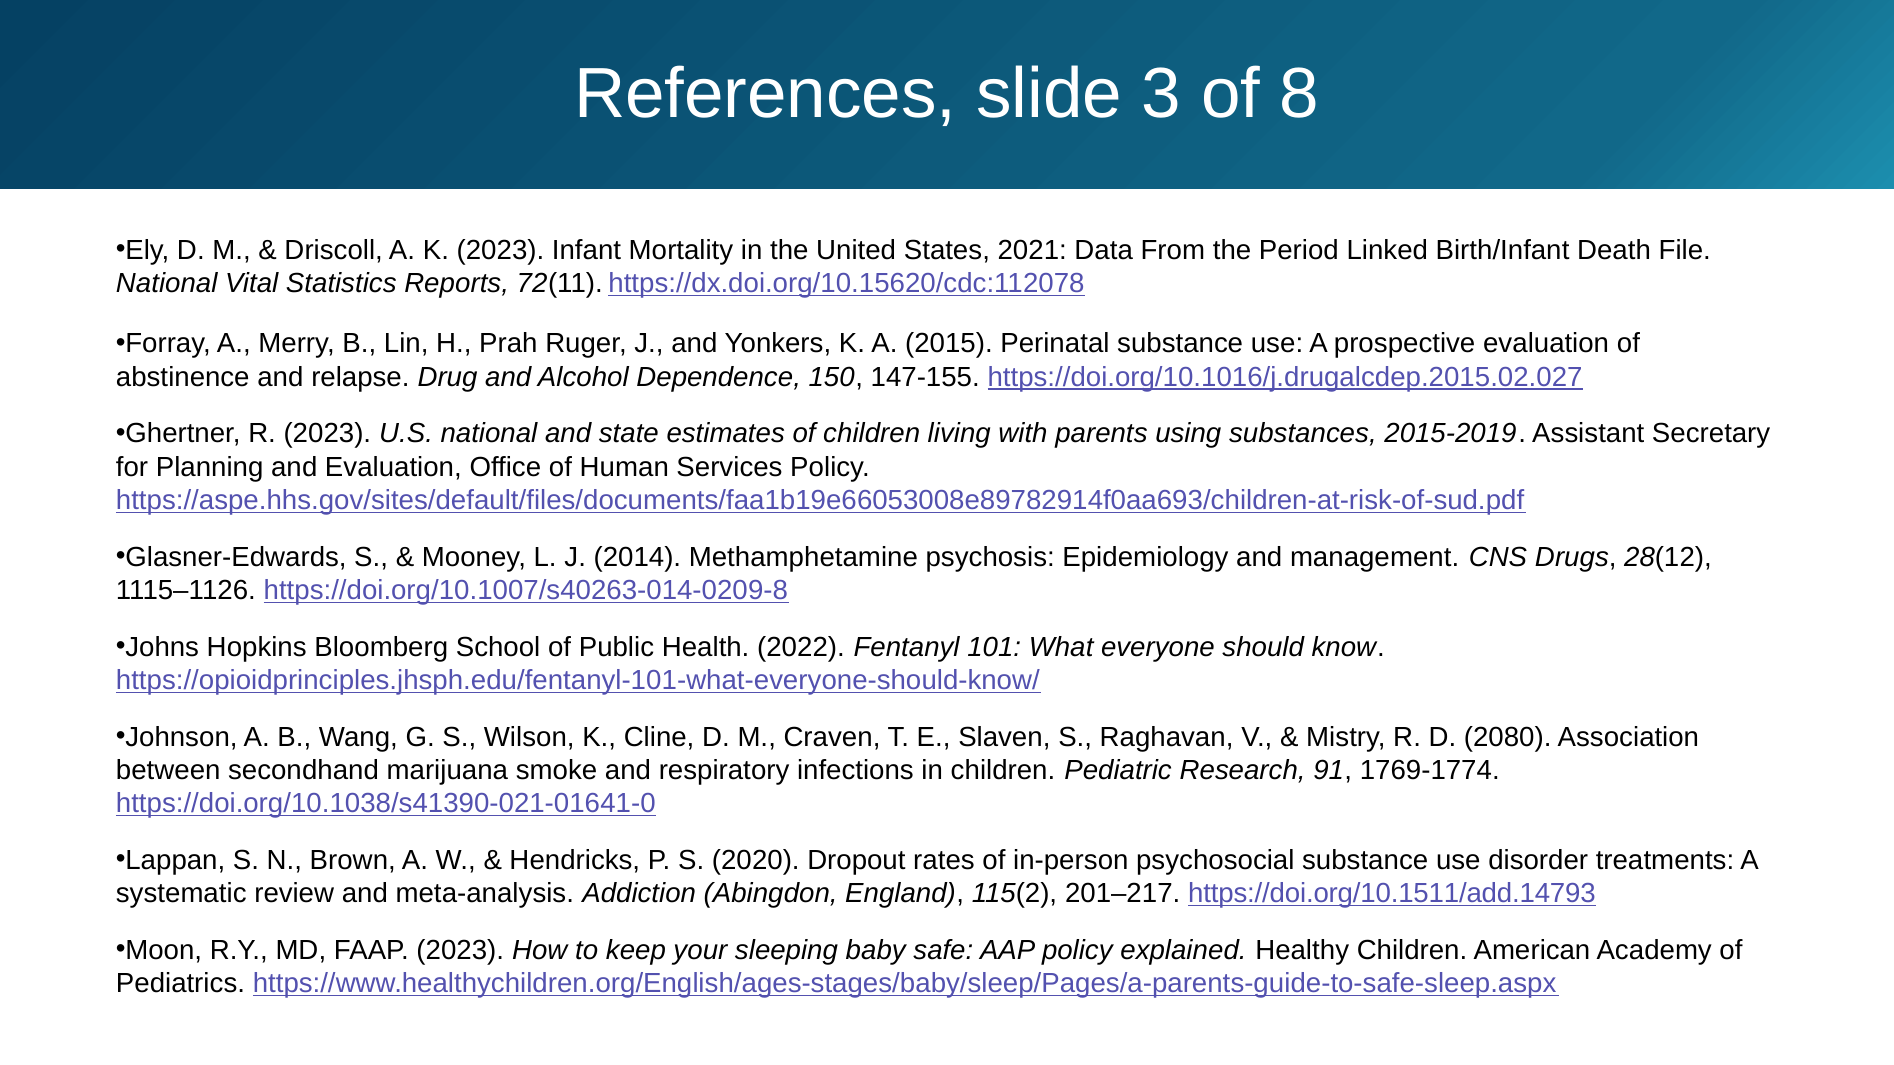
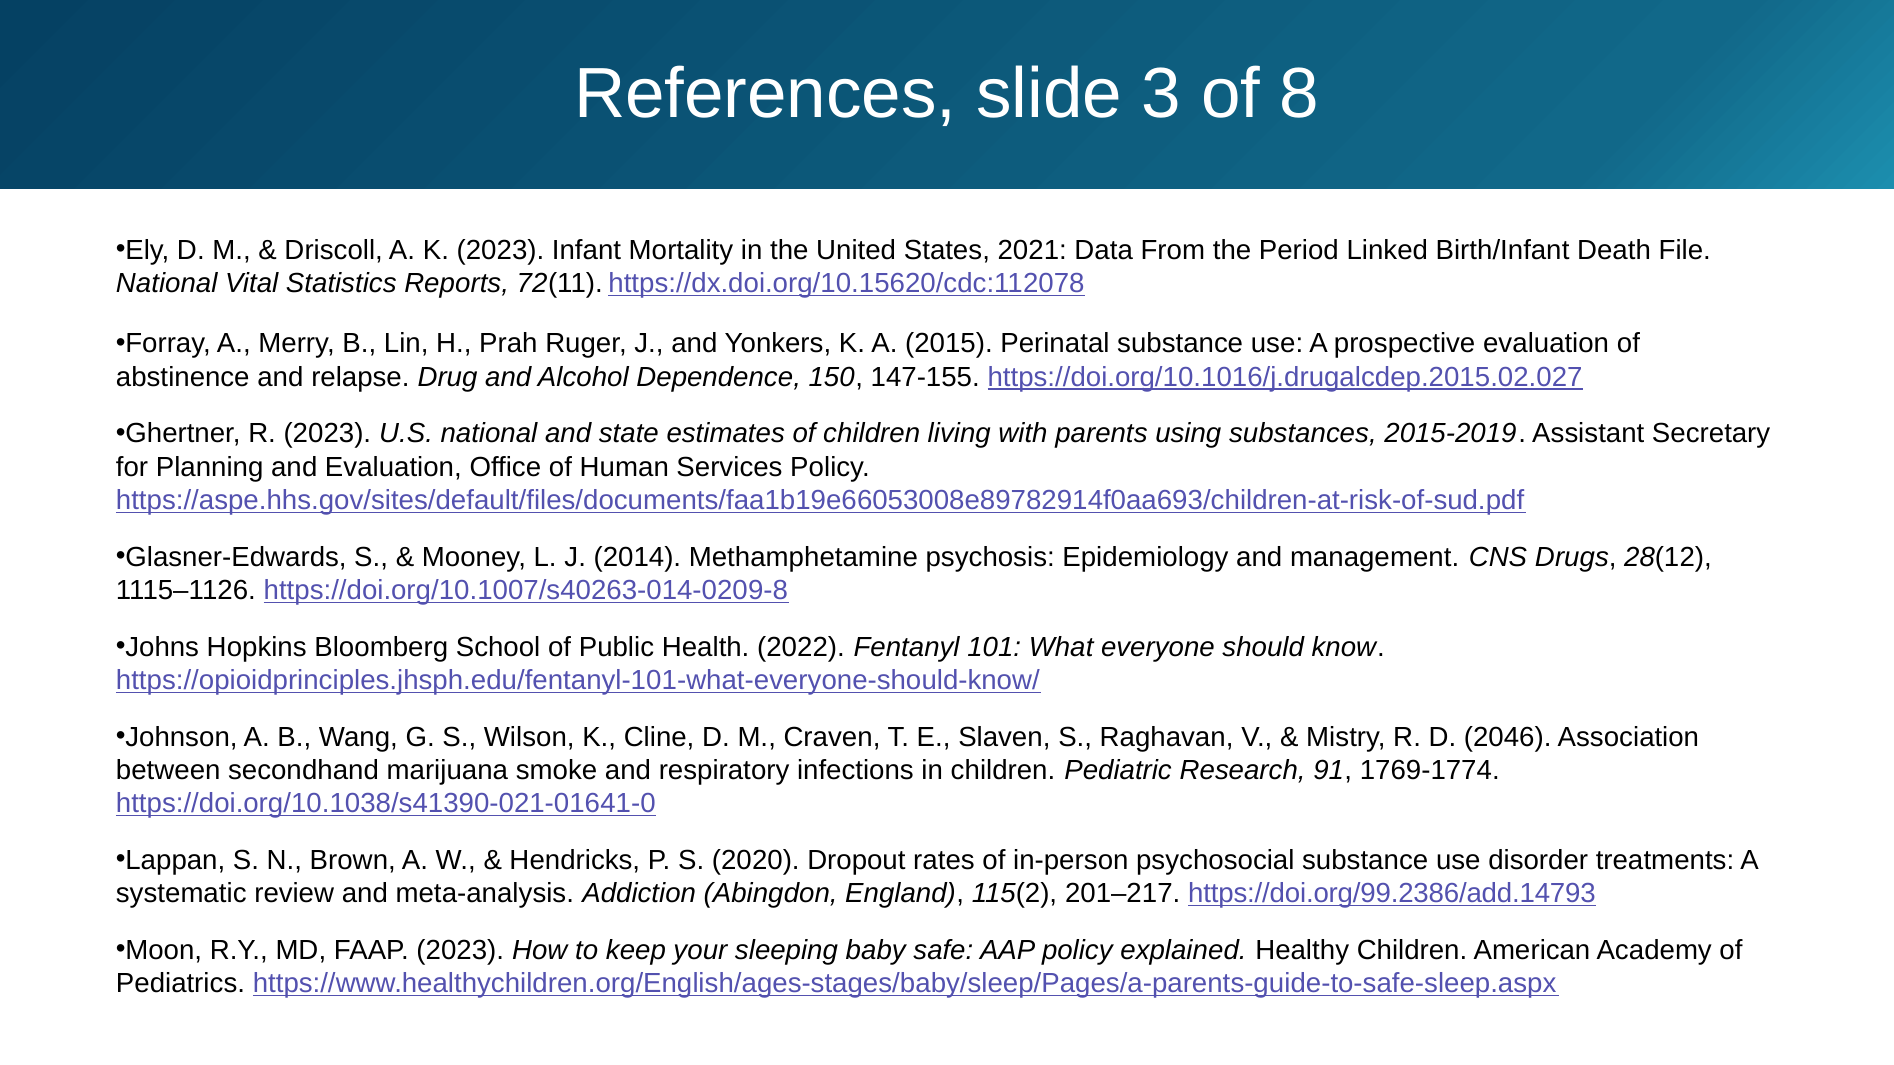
2080: 2080 -> 2046
https://doi.org/10.1511/add.14793: https://doi.org/10.1511/add.14793 -> https://doi.org/99.2386/add.14793
